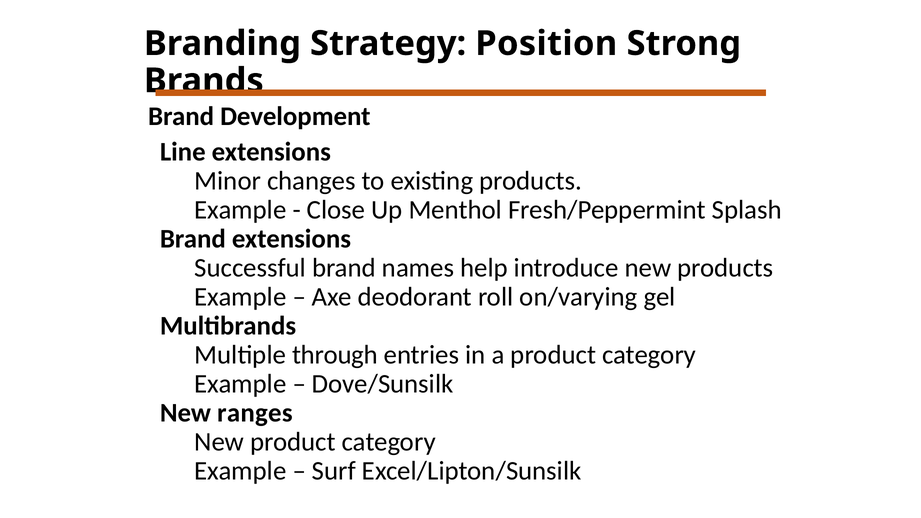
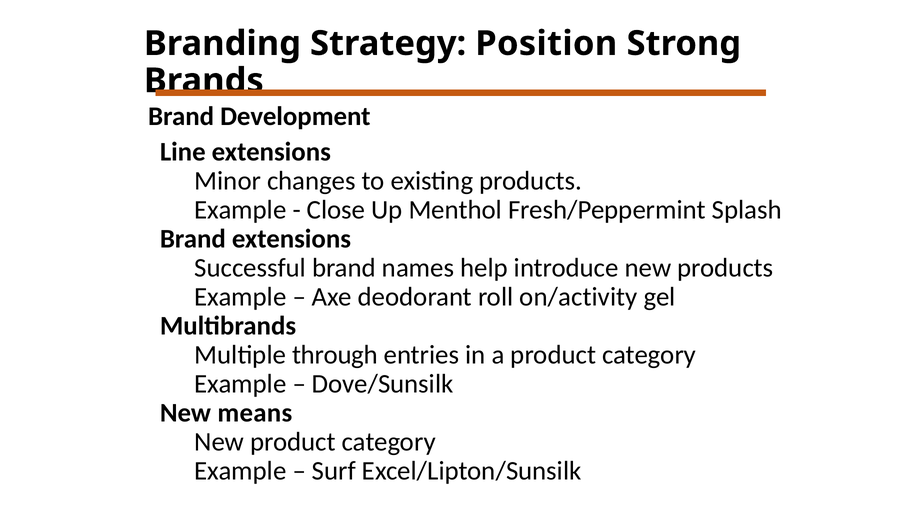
on/varying: on/varying -> on/activity
ranges: ranges -> means
